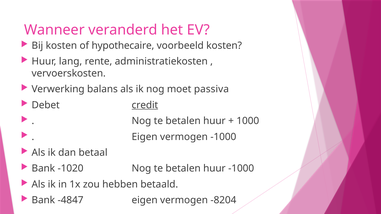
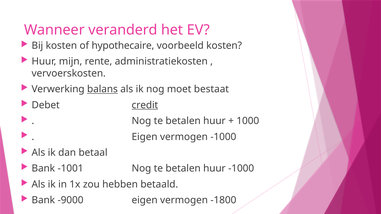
lang: lang -> mijn
balans underline: none -> present
passiva: passiva -> bestaat
-1020: -1020 -> -1001
-4847: -4847 -> -9000
-8204: -8204 -> -1800
